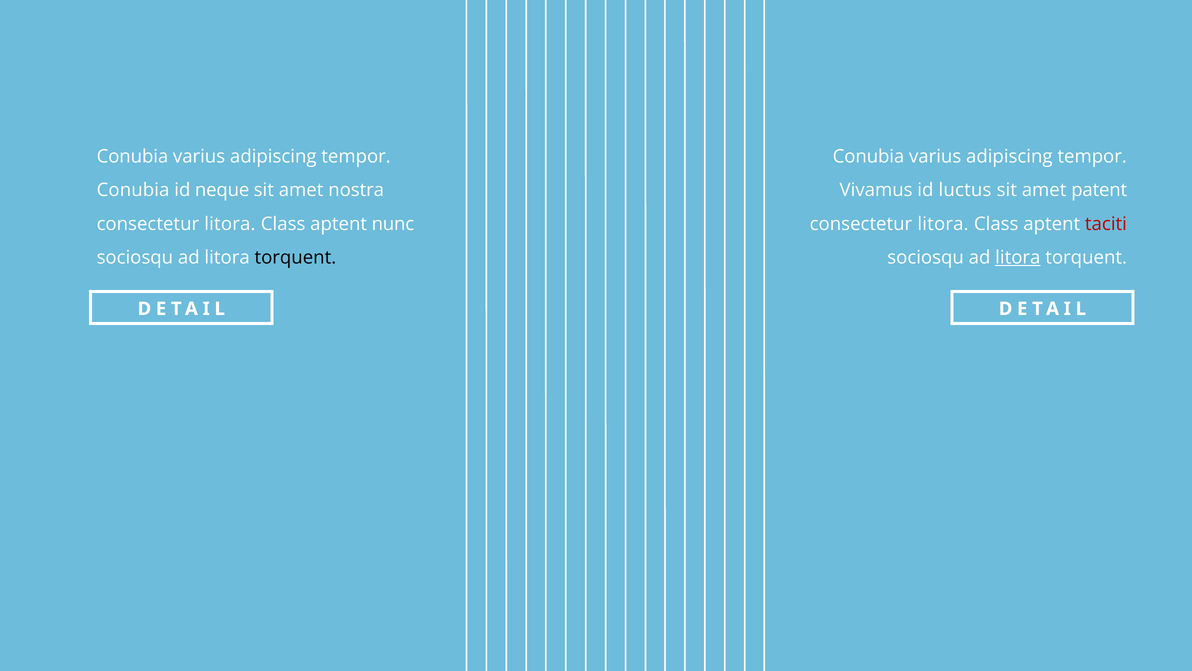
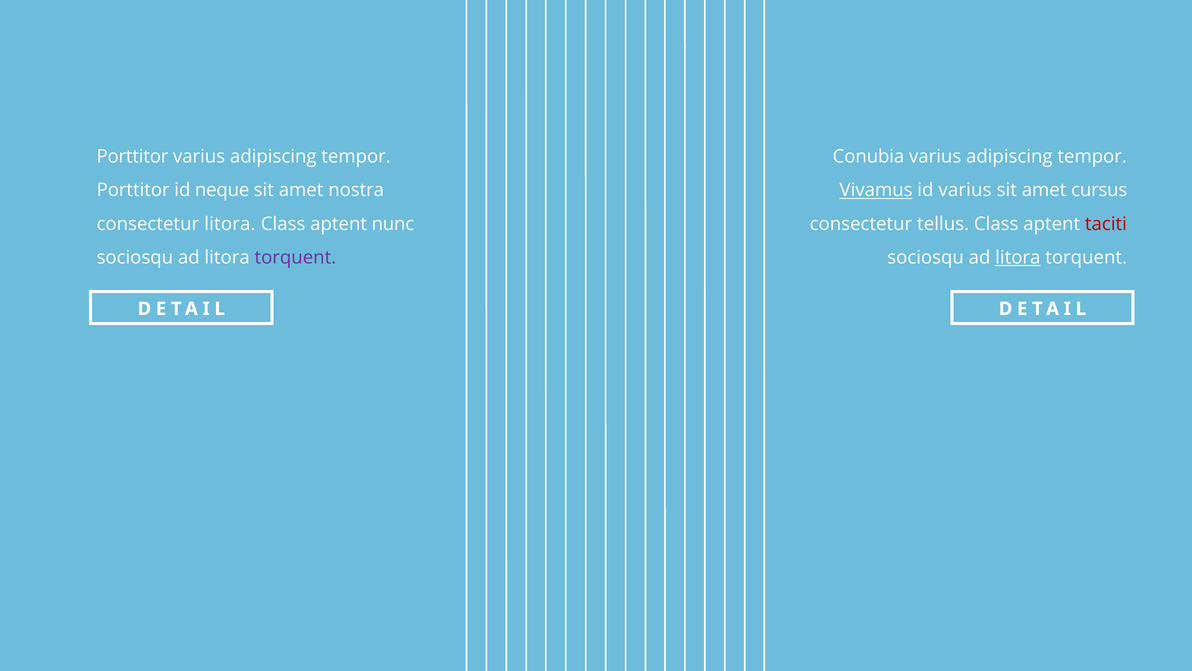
Conubia at (132, 157): Conubia -> Porttitor
Conubia at (133, 190): Conubia -> Porttitor
Vivamus underline: none -> present
id luctus: luctus -> varius
patent: patent -> cursus
litora at (943, 224): litora -> tellus
torquent at (295, 257) colour: black -> purple
